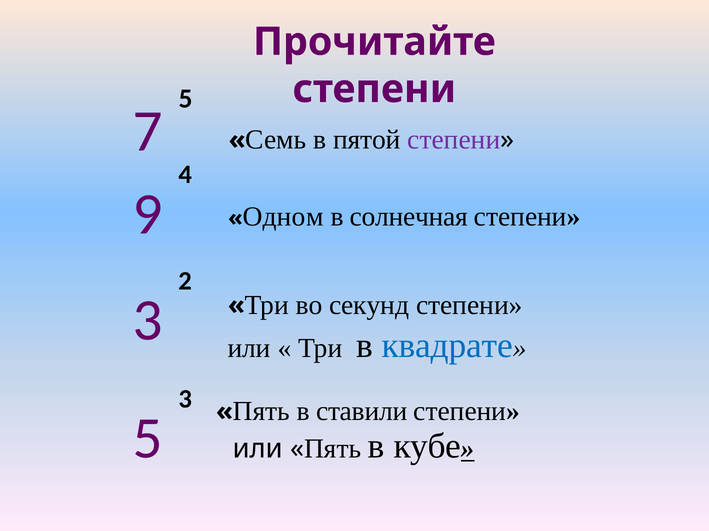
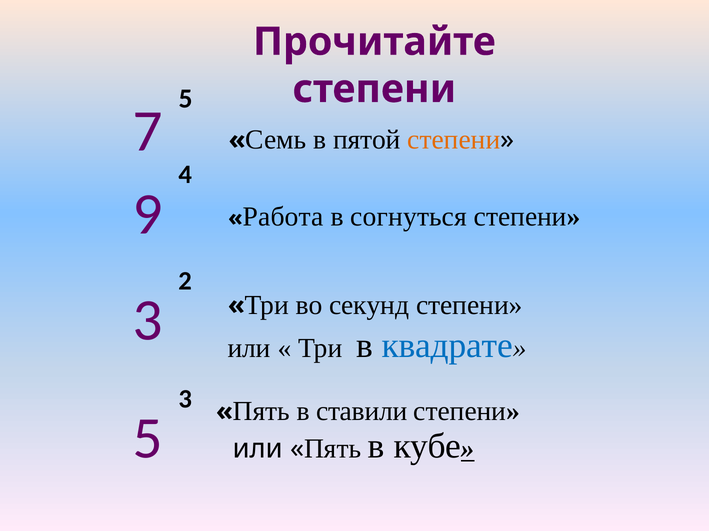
степени at (454, 140) colour: purple -> orange
Одном: Одном -> Работа
солнечная: солнечная -> согнуться
